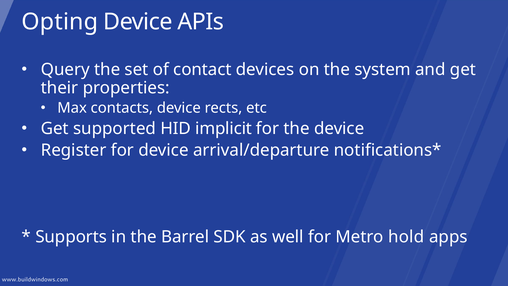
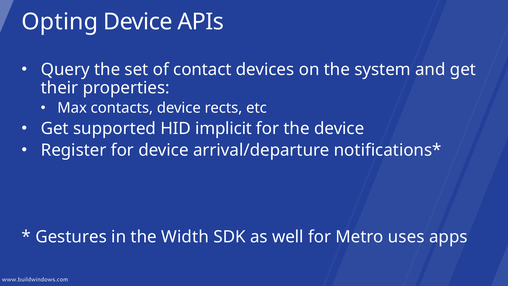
Supports: Supports -> Gestures
Barrel: Barrel -> Width
hold: hold -> uses
